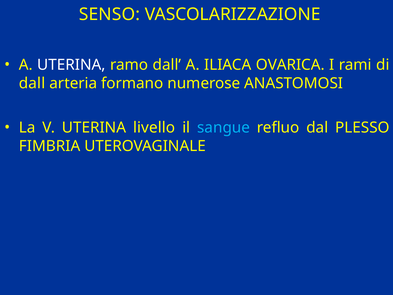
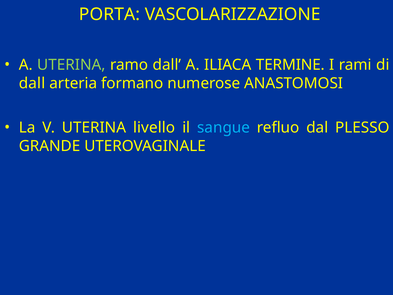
SENSO: SENSO -> PORTA
UTERINA at (71, 65) colour: white -> light green
OVARICA: OVARICA -> TERMINE
FIMBRIA: FIMBRIA -> GRANDE
